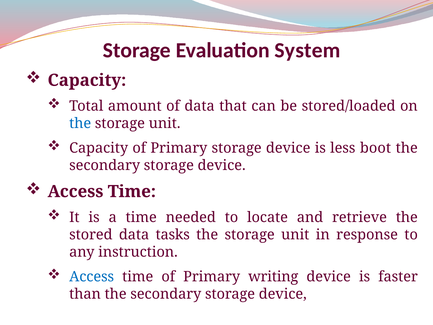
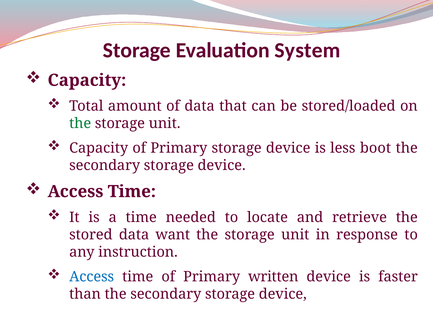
the at (80, 123) colour: blue -> green
tasks: tasks -> want
writing: writing -> written
